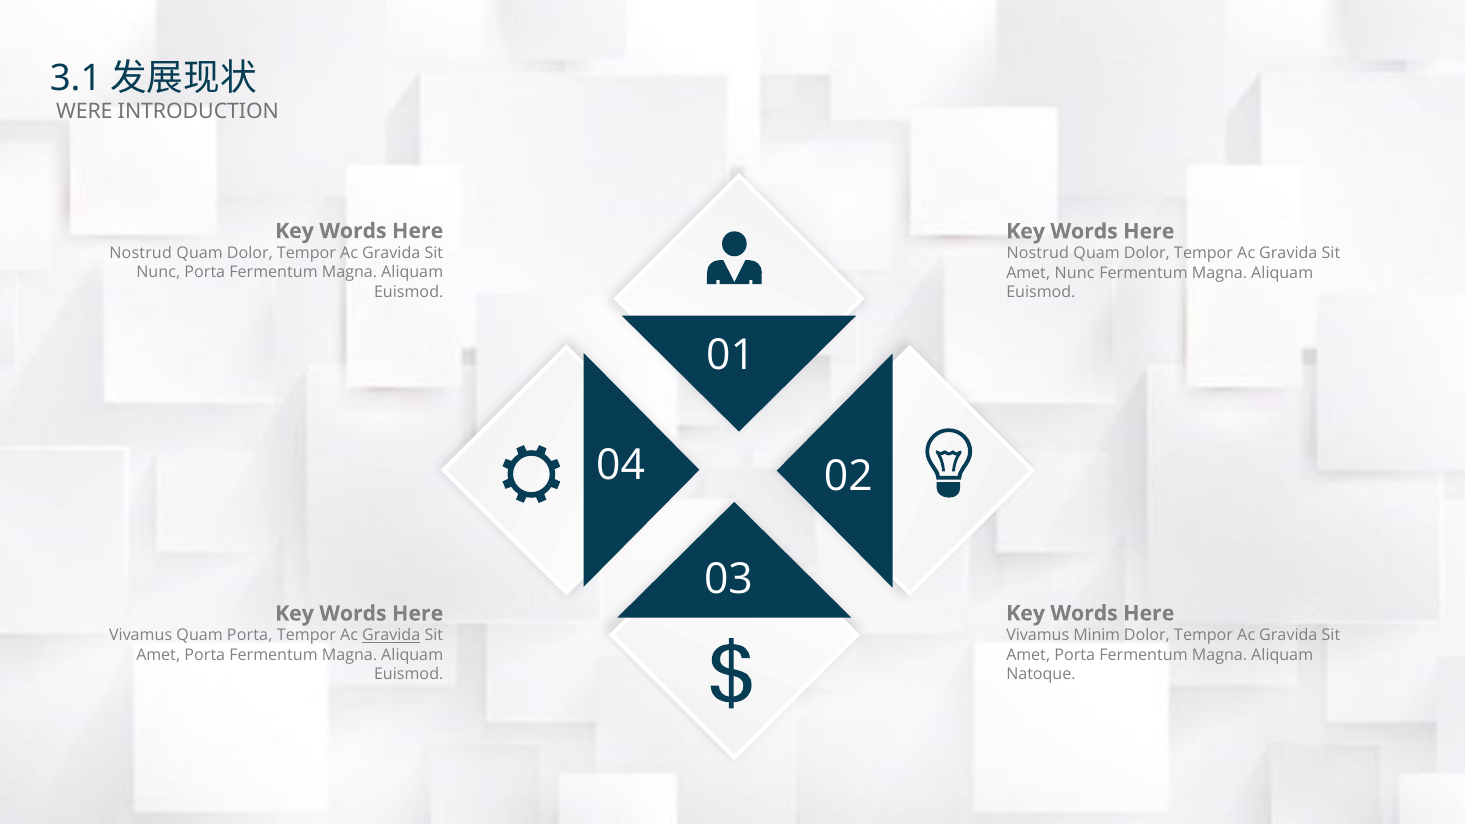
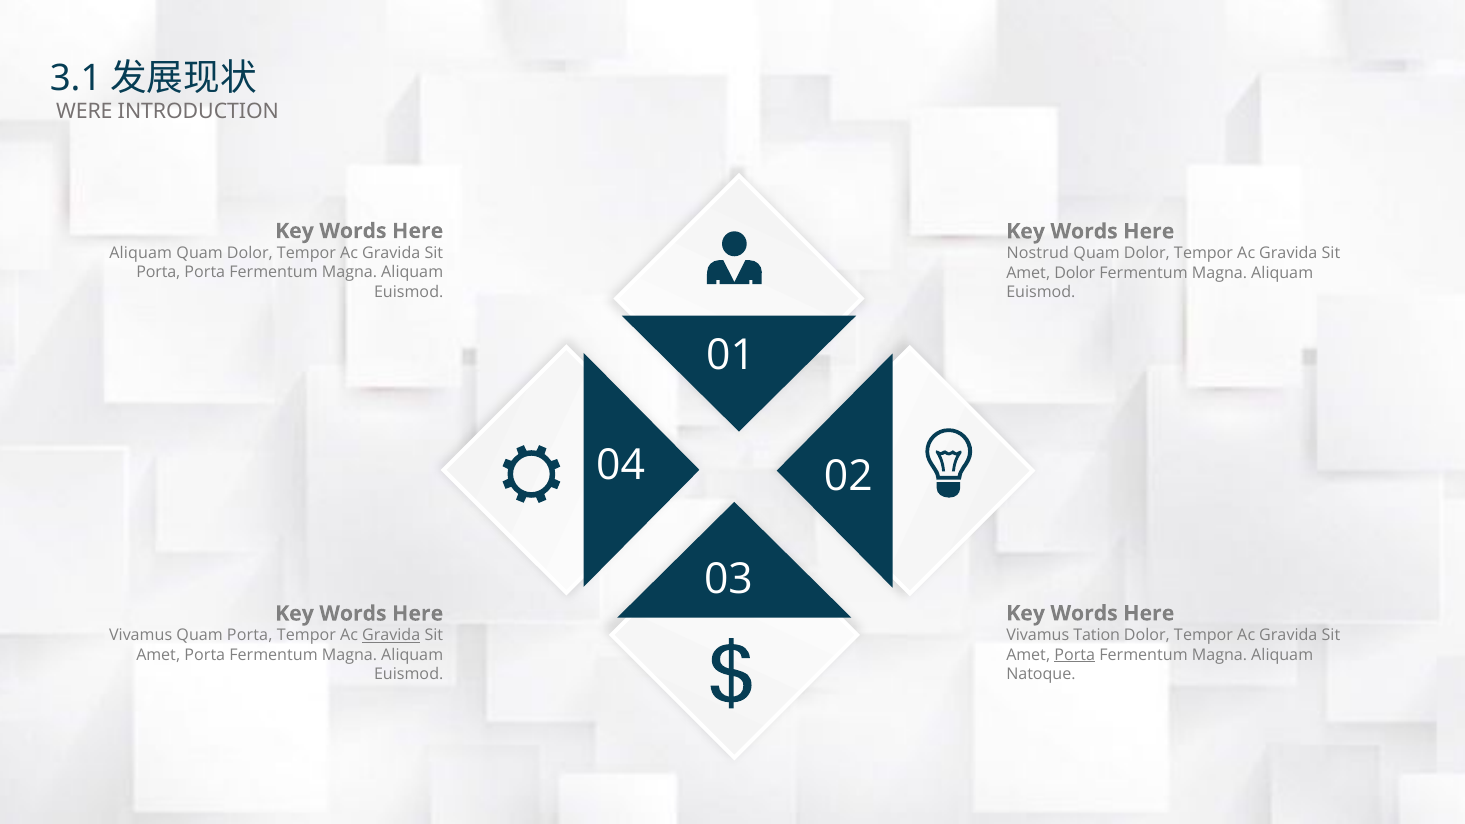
Nostrud at (141, 253): Nostrud -> Aliquam
Nunc at (158, 272): Nunc -> Porta
Amet Nunc: Nunc -> Dolor
Minim: Minim -> Tation
Porta at (1075, 655) underline: none -> present
